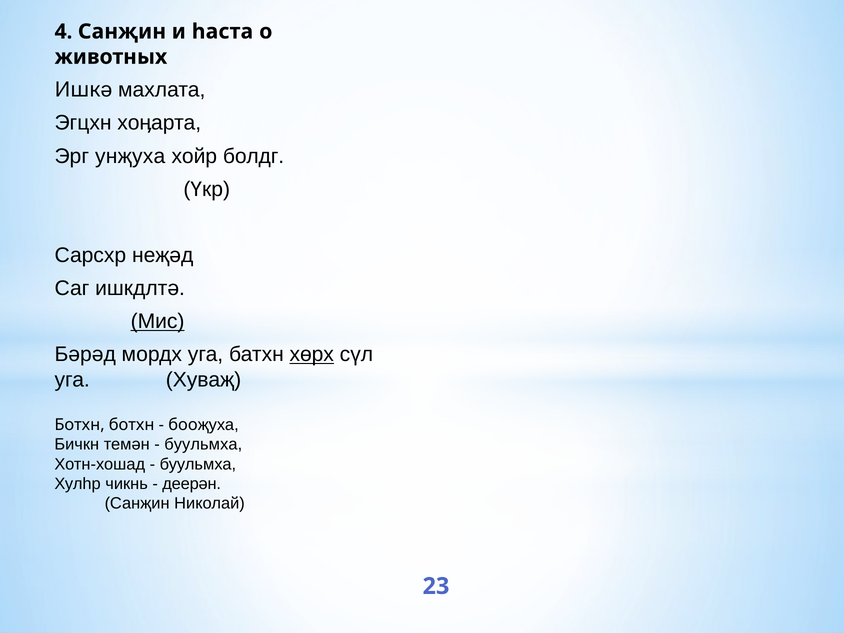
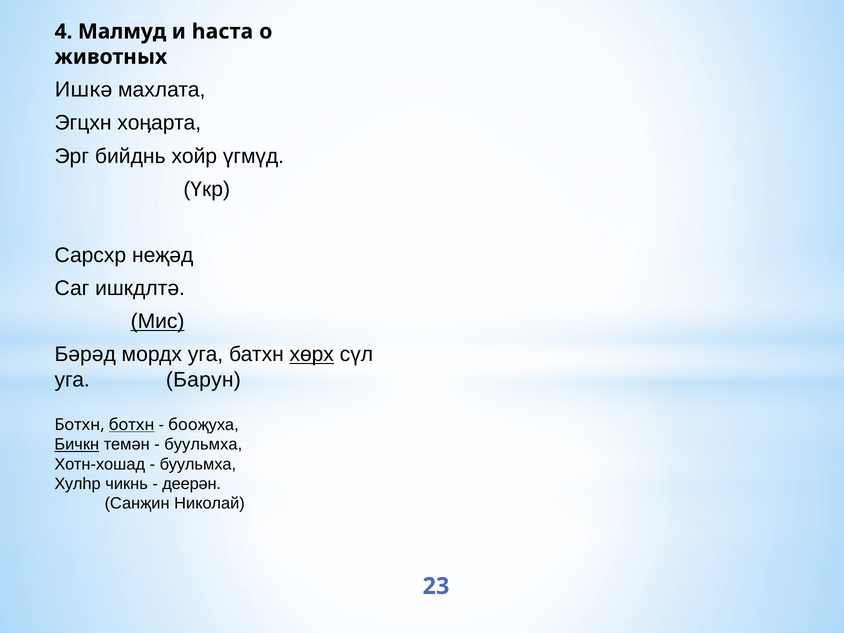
4 Санҗин: Санҗин -> Малмуд
унҗуха: унҗуха -> бийднь
болдг: болдг -> үгмүд
Хуваҗ: Хуваҗ -> Барун
ботхн at (132, 425) underline: none -> present
Бичкн underline: none -> present
